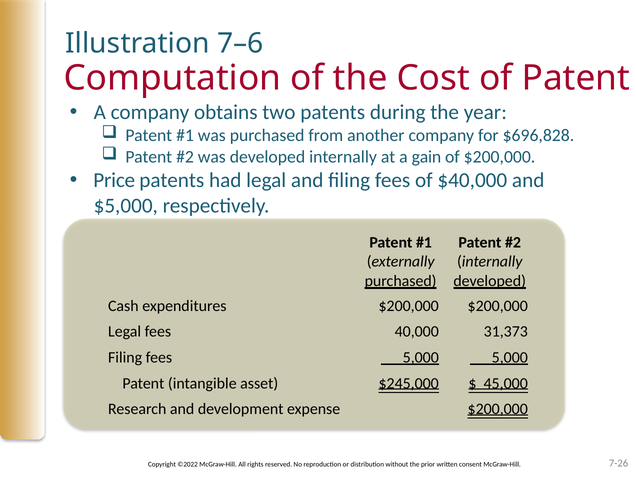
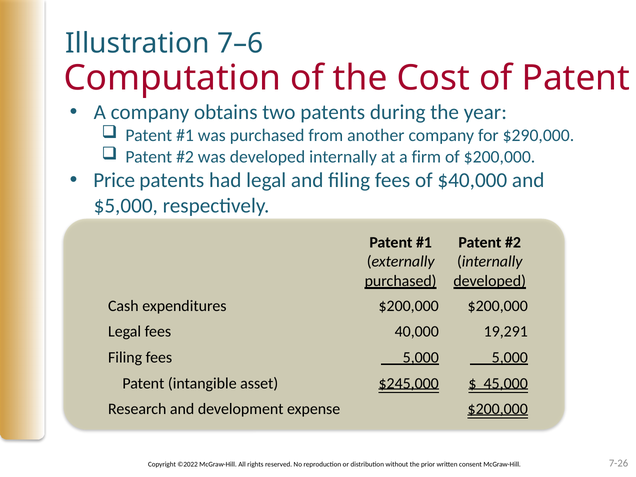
$696,828: $696,828 -> $290,000
gain: gain -> firm
31,373: 31,373 -> 19,291
